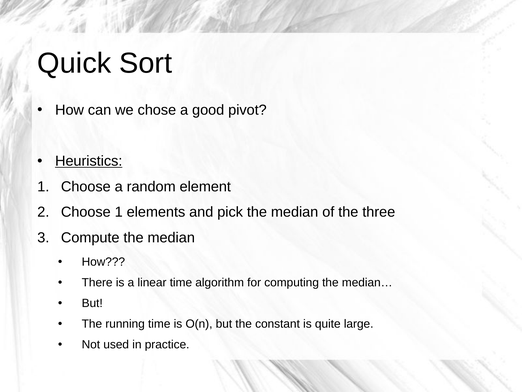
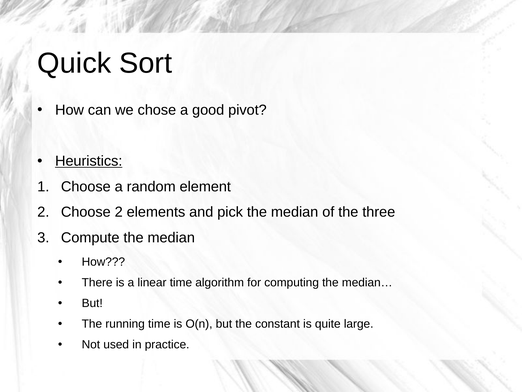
Choose 1: 1 -> 2
